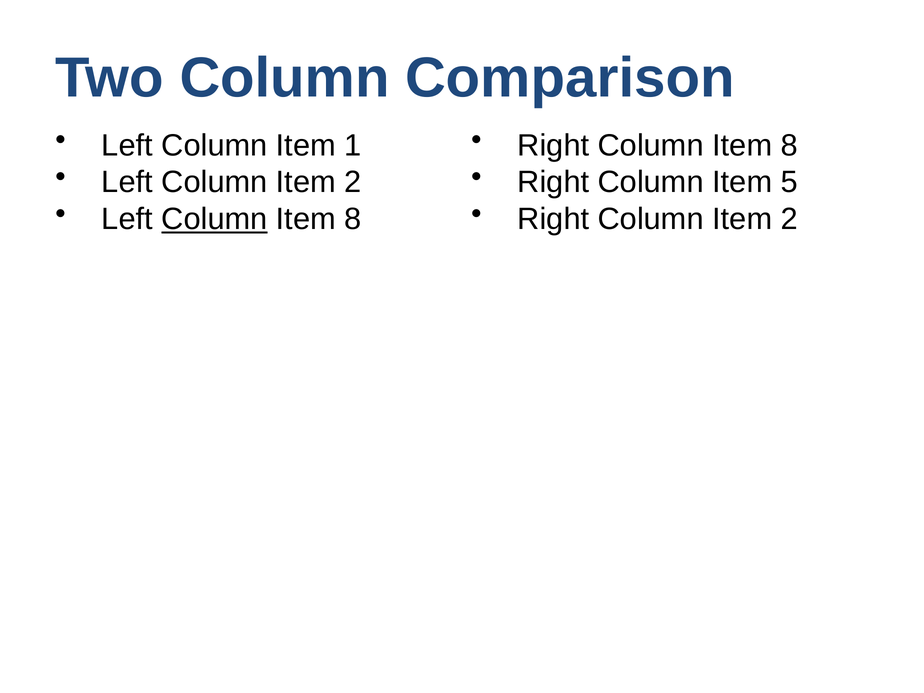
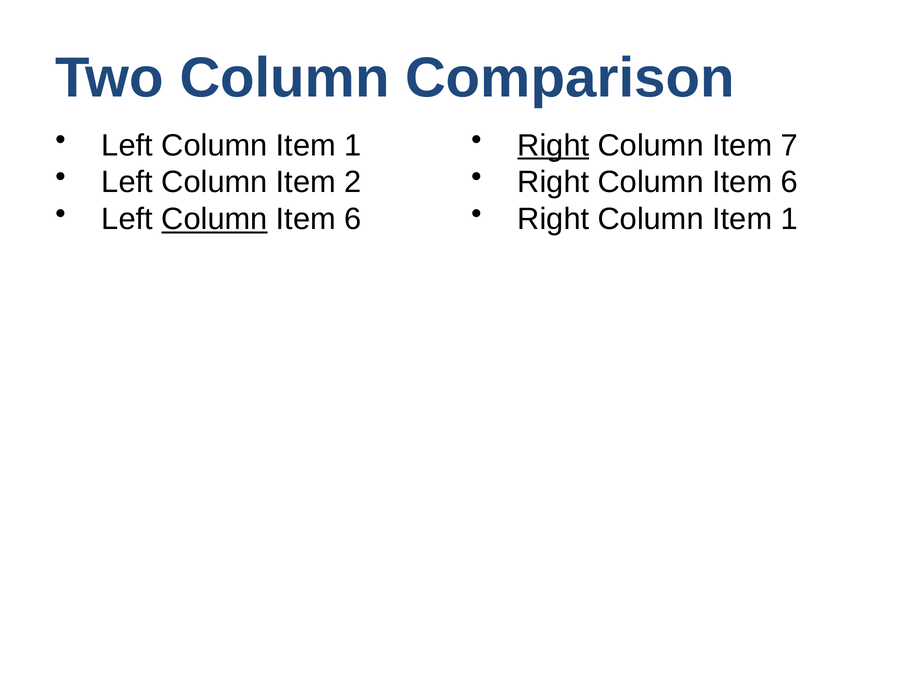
Right at (553, 145) underline: none -> present
8 at (789, 145): 8 -> 7
Right Column Item 5: 5 -> 6
8 at (353, 219): 8 -> 6
Right Column Item 2: 2 -> 1
